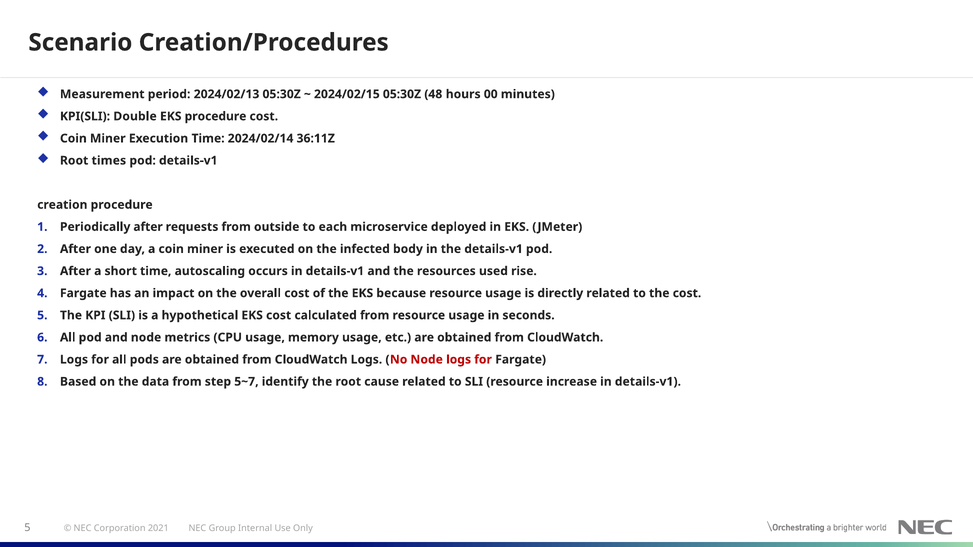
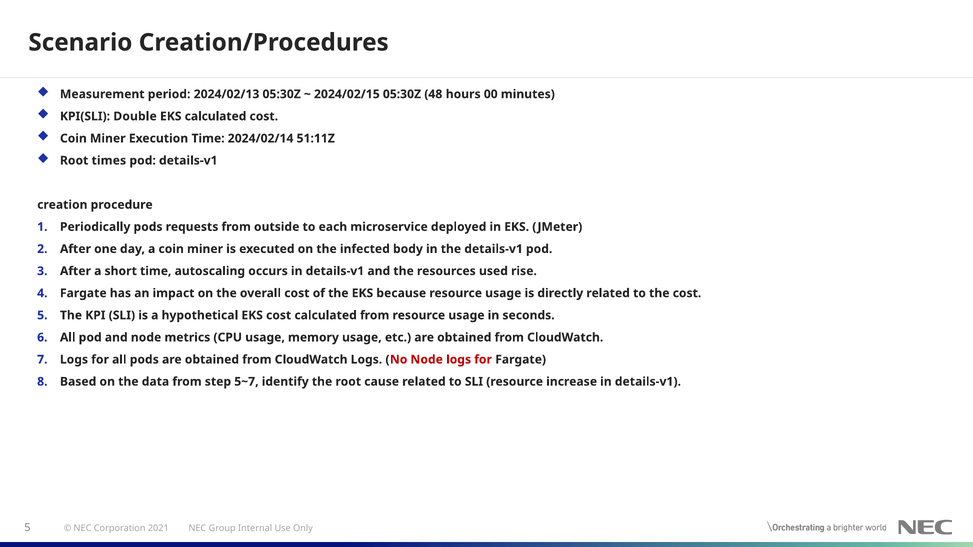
EKS procedure: procedure -> calculated
36:11Z: 36:11Z -> 51:11Z
Periodically after: after -> pods
